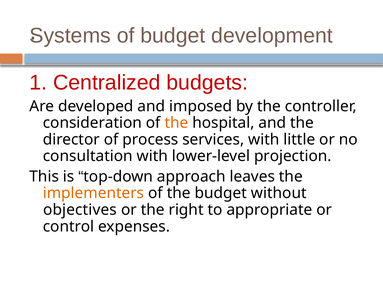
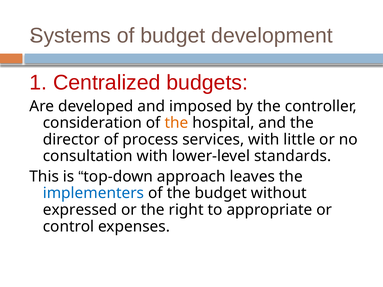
projection: projection -> standards
implementers colour: orange -> blue
objectives: objectives -> expressed
